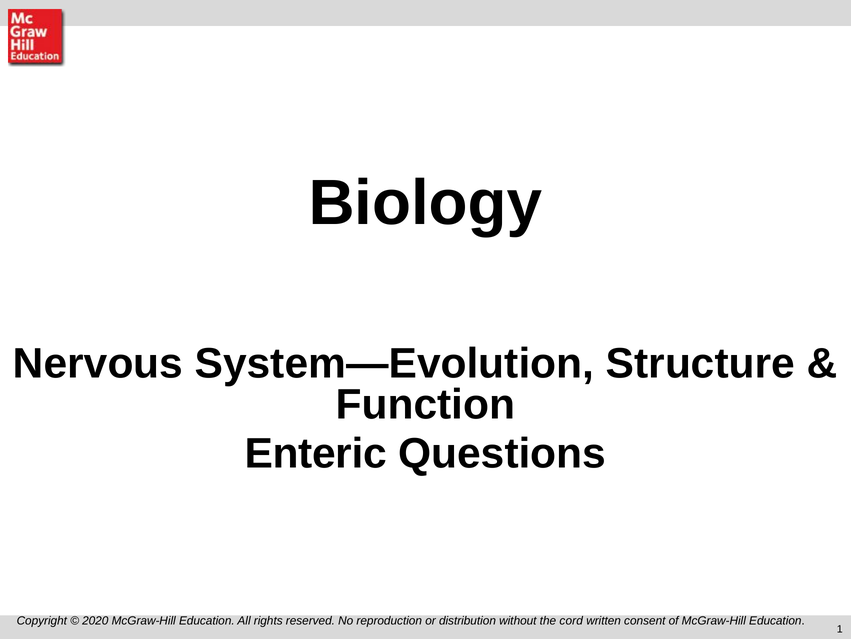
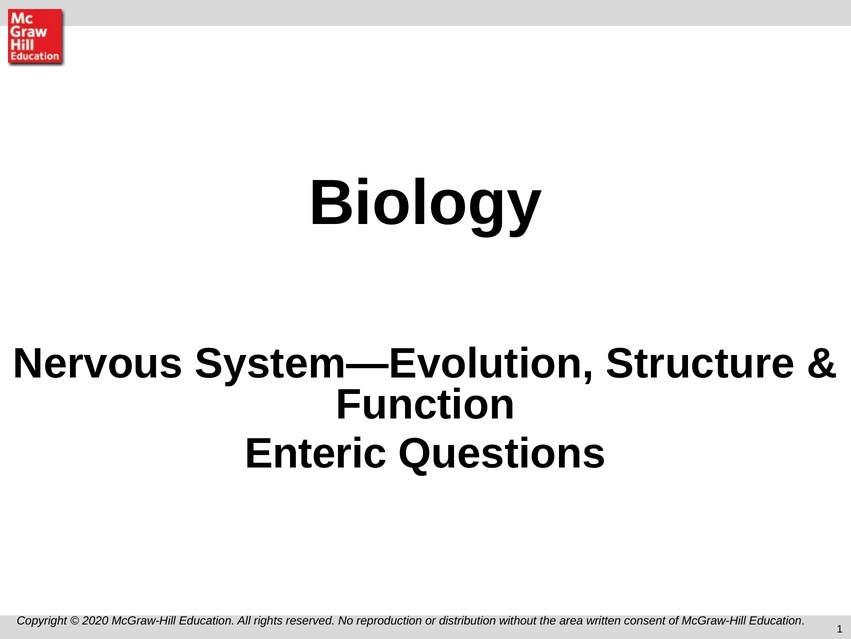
cord: cord -> area
